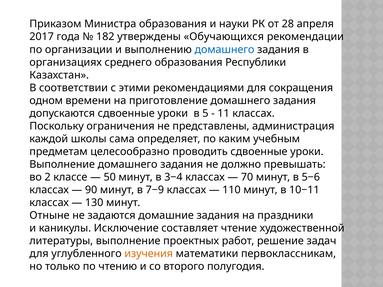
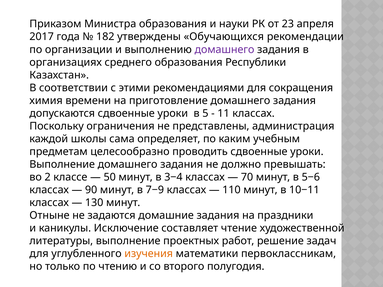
28: 28 -> 23
домашнего at (224, 50) colour: blue -> purple
одном: одном -> химия
